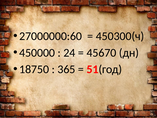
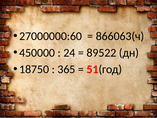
450300(ч: 450300(ч -> 866063(ч
45670: 45670 -> 89522
